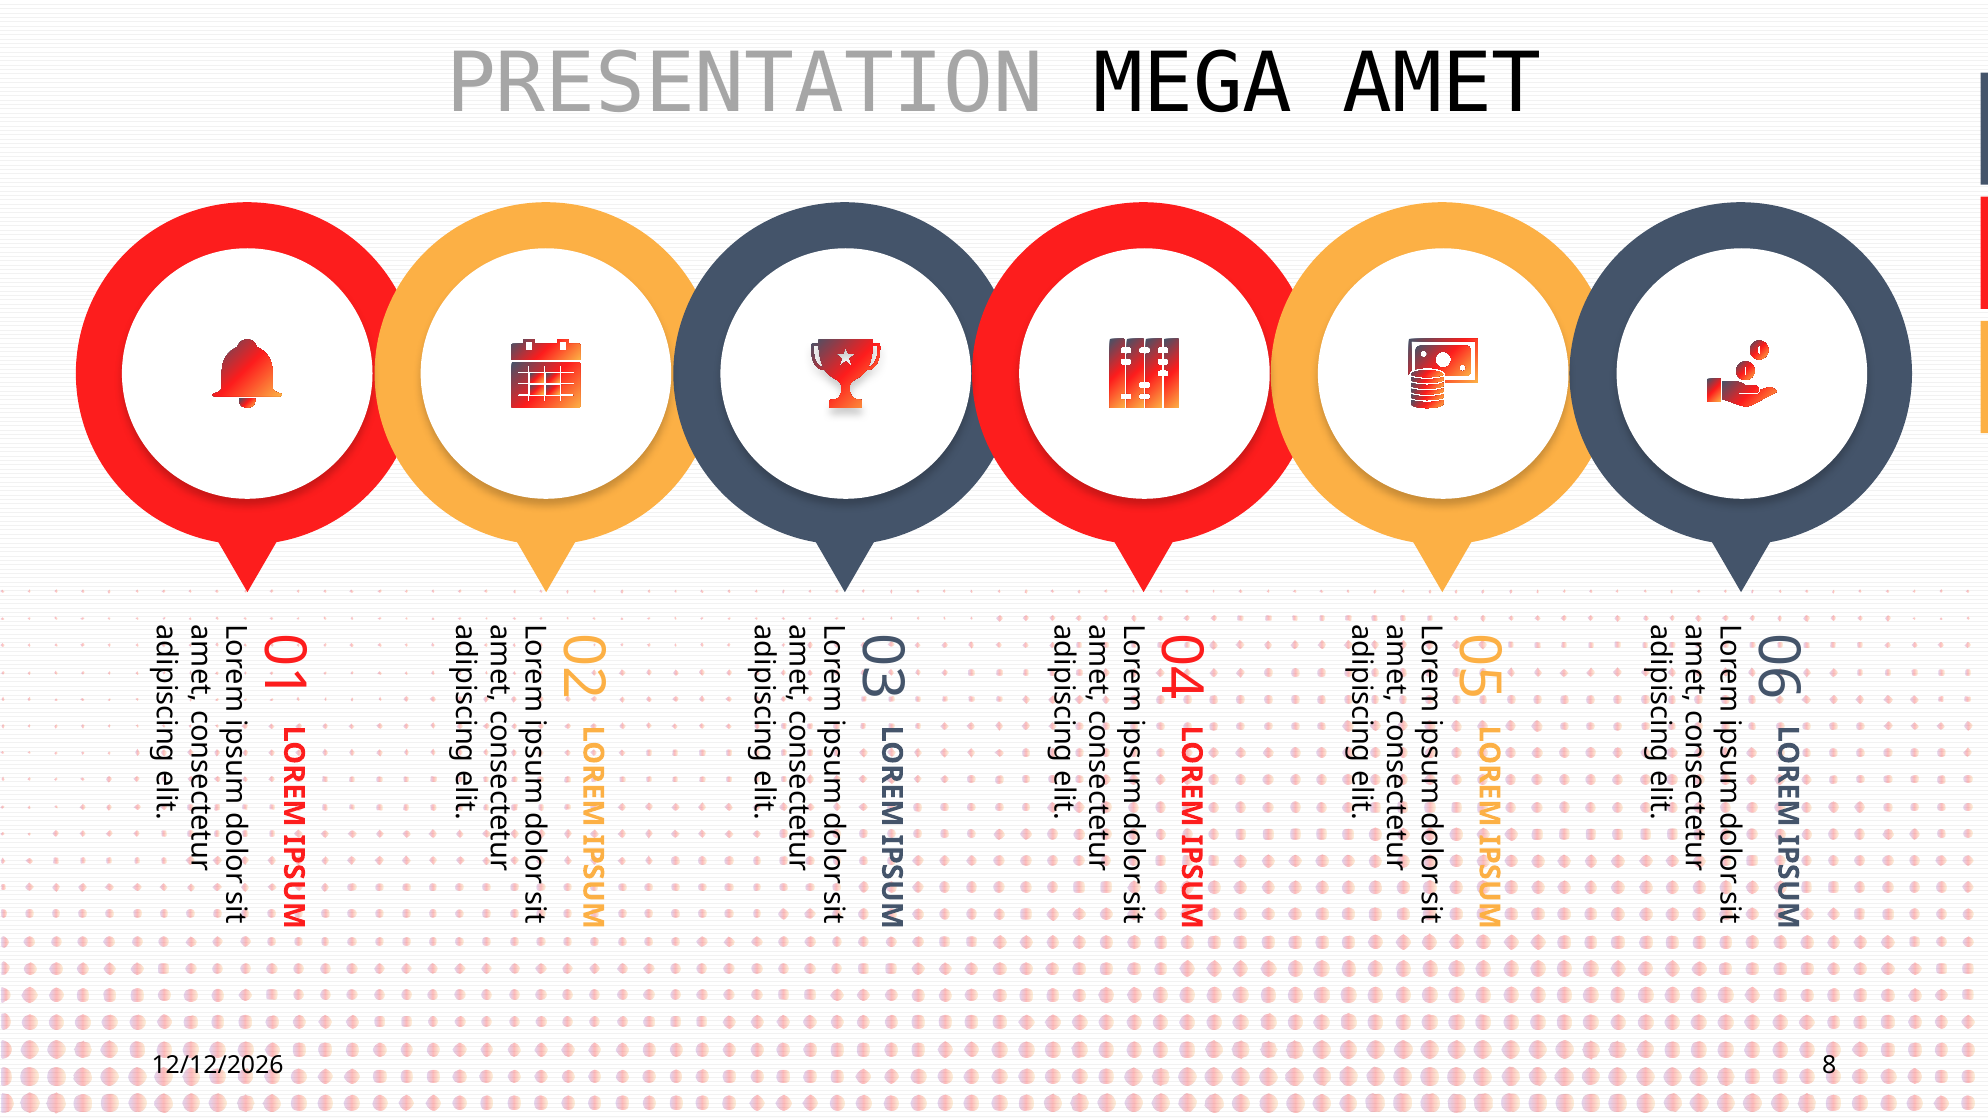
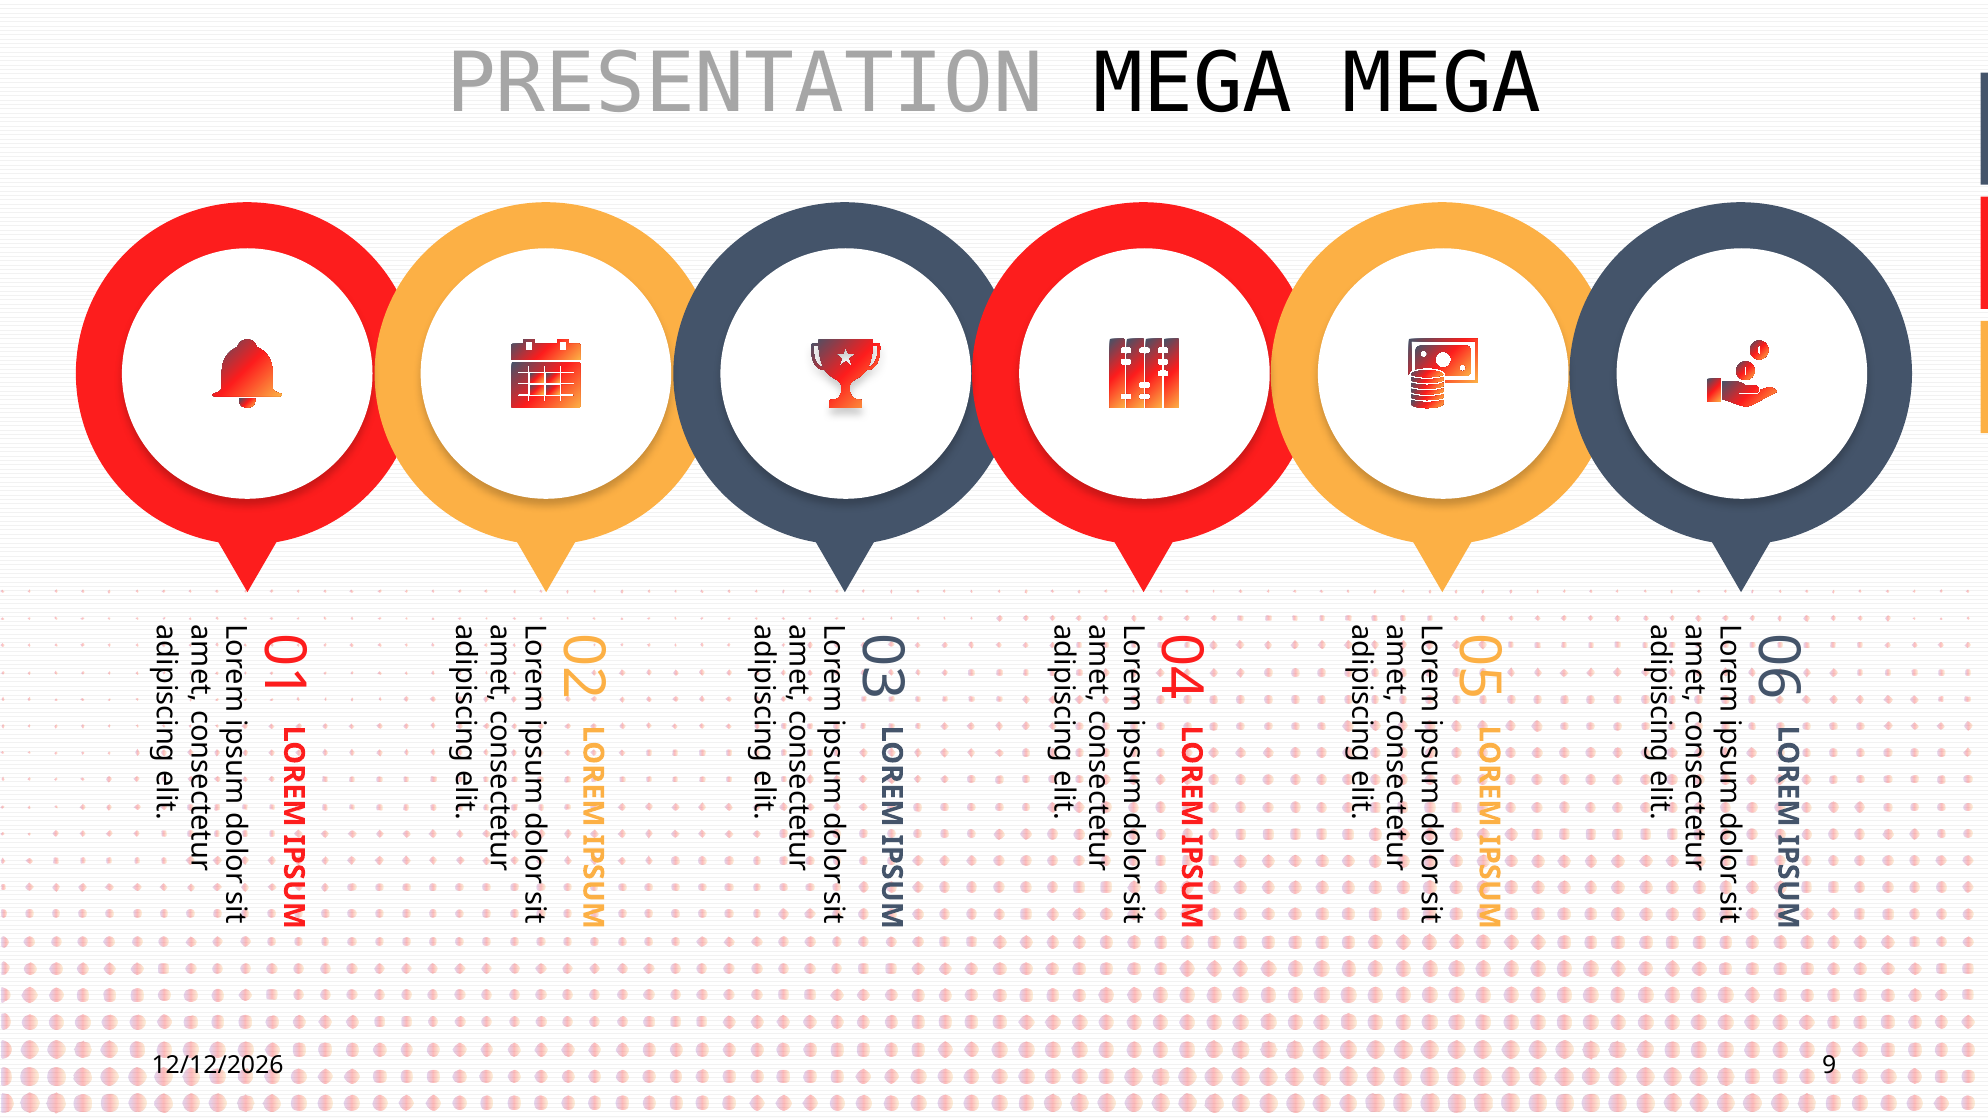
MEGA AMET: AMET -> MEGA
8: 8 -> 9
